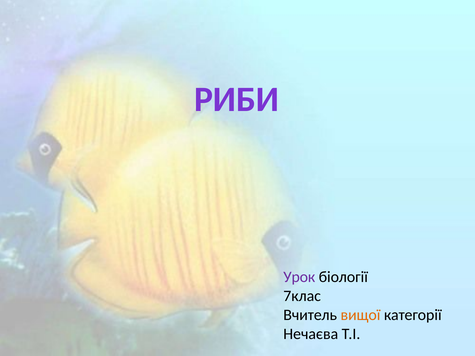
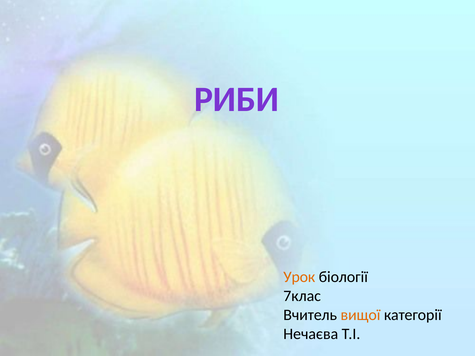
Урок colour: purple -> orange
